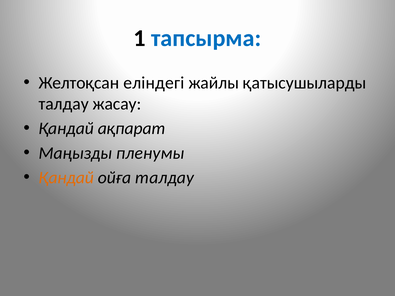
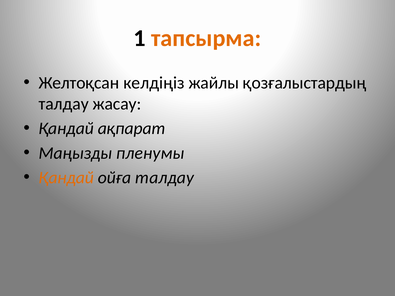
тапсырма colour: blue -> orange
еліндегі: еліндегі -> келдіңіз
қатысушыларды: қатысушыларды -> қозғалыстардың
